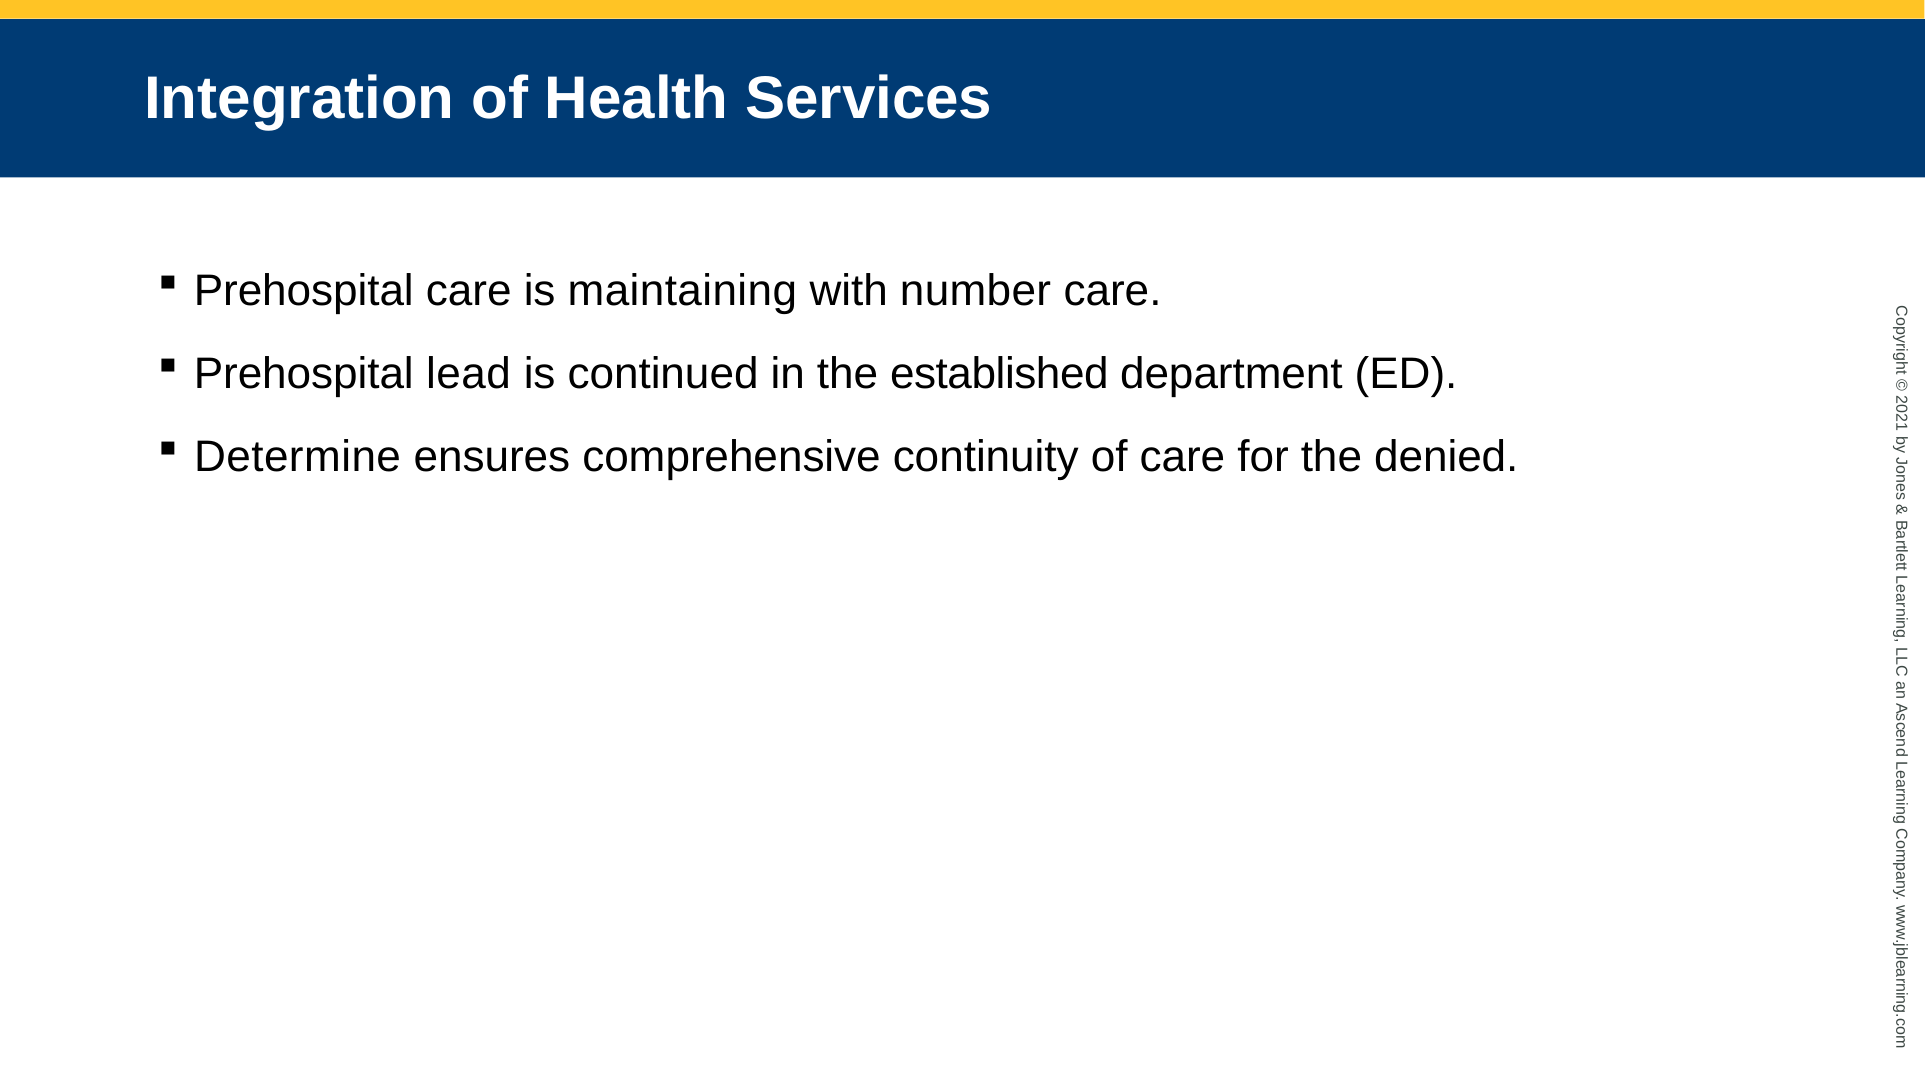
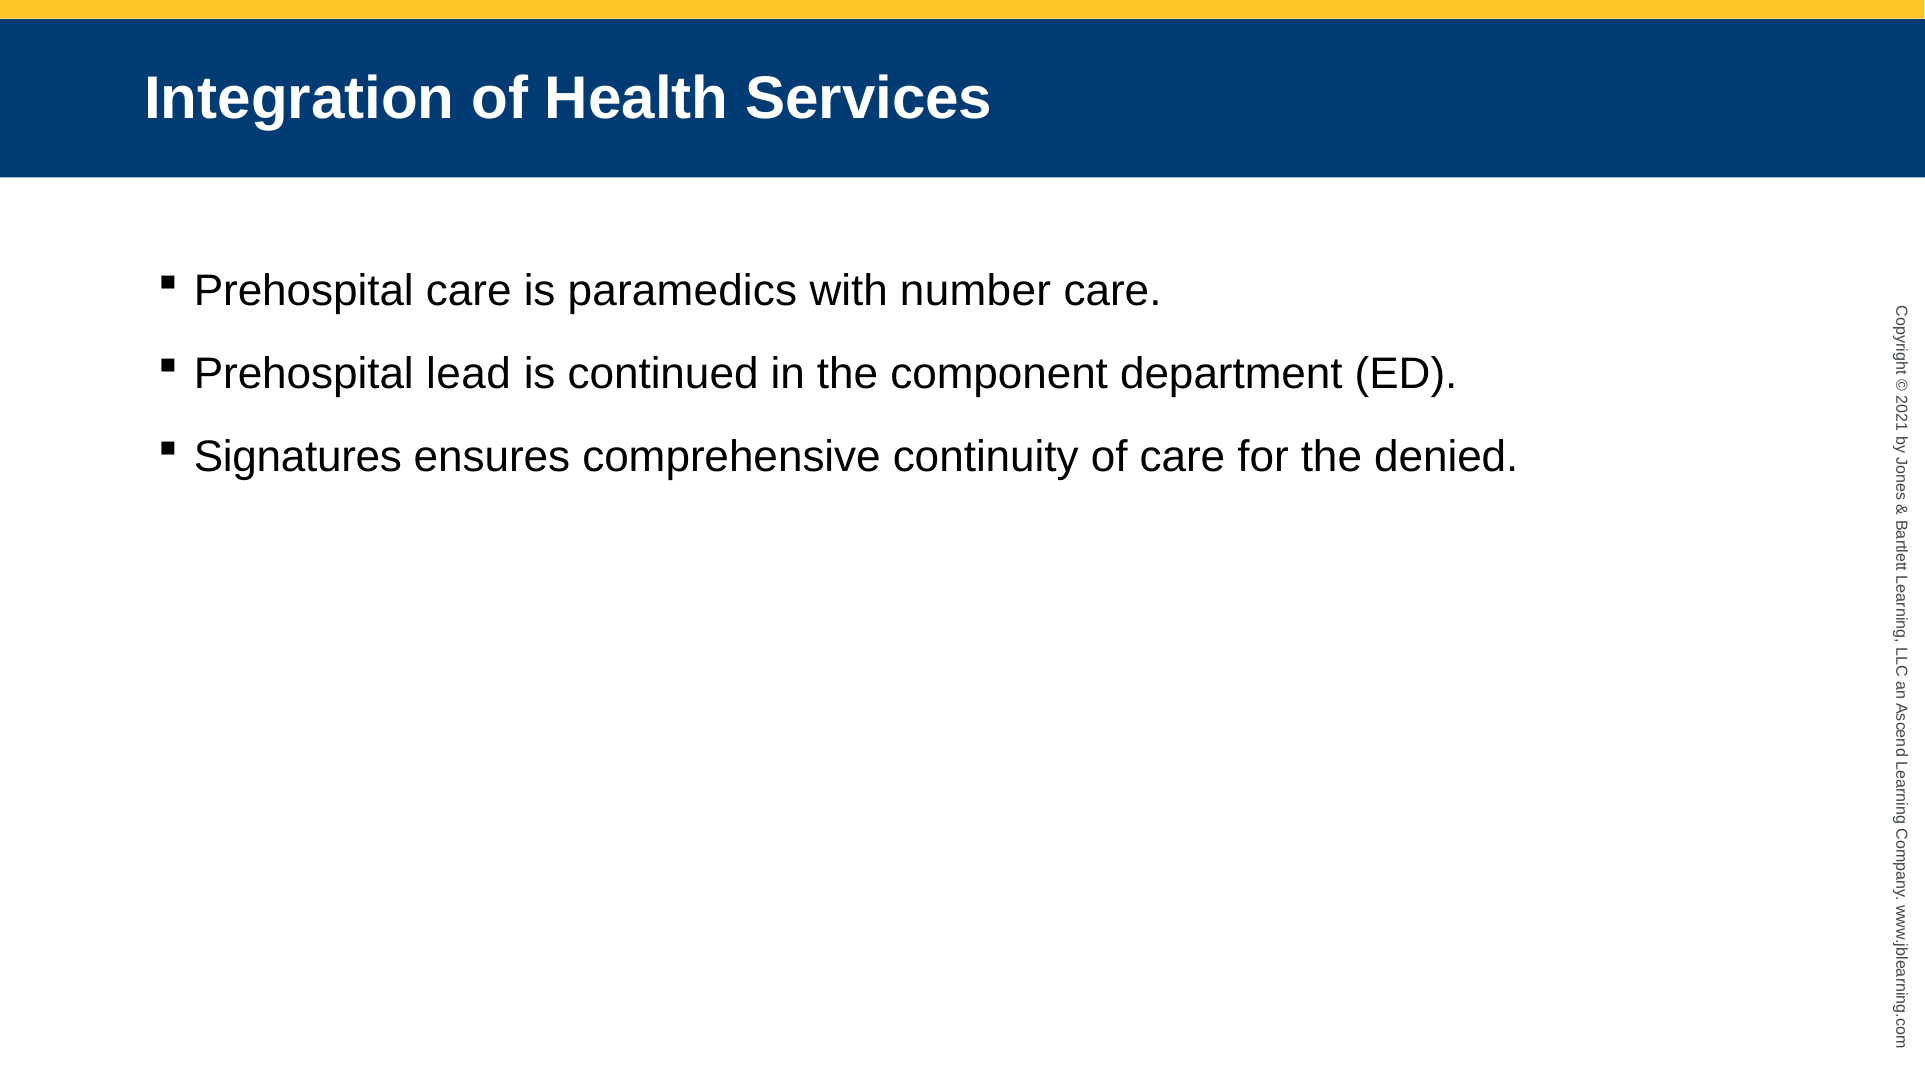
maintaining: maintaining -> paramedics
established: established -> component
Determine: Determine -> Signatures
